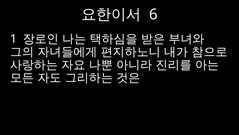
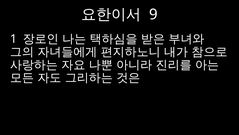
6: 6 -> 9
